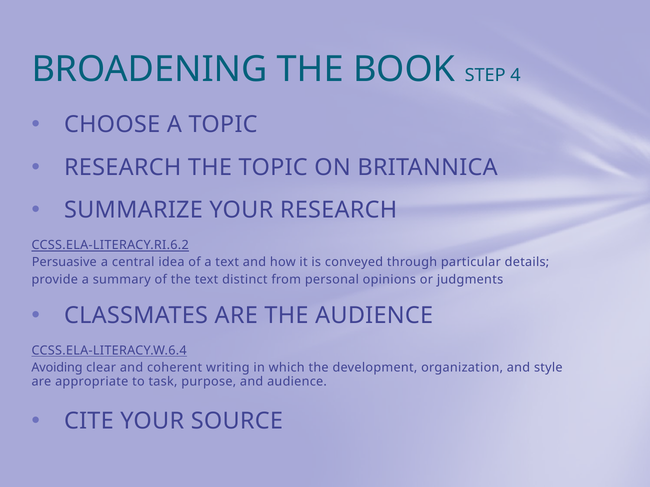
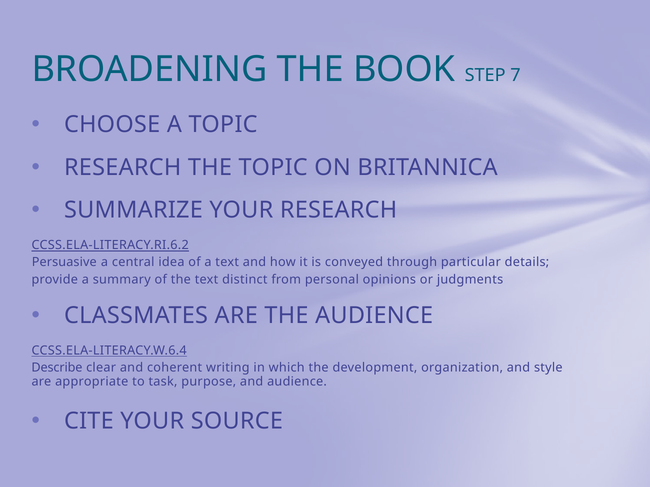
4: 4 -> 7
Avoiding: Avoiding -> Describe
